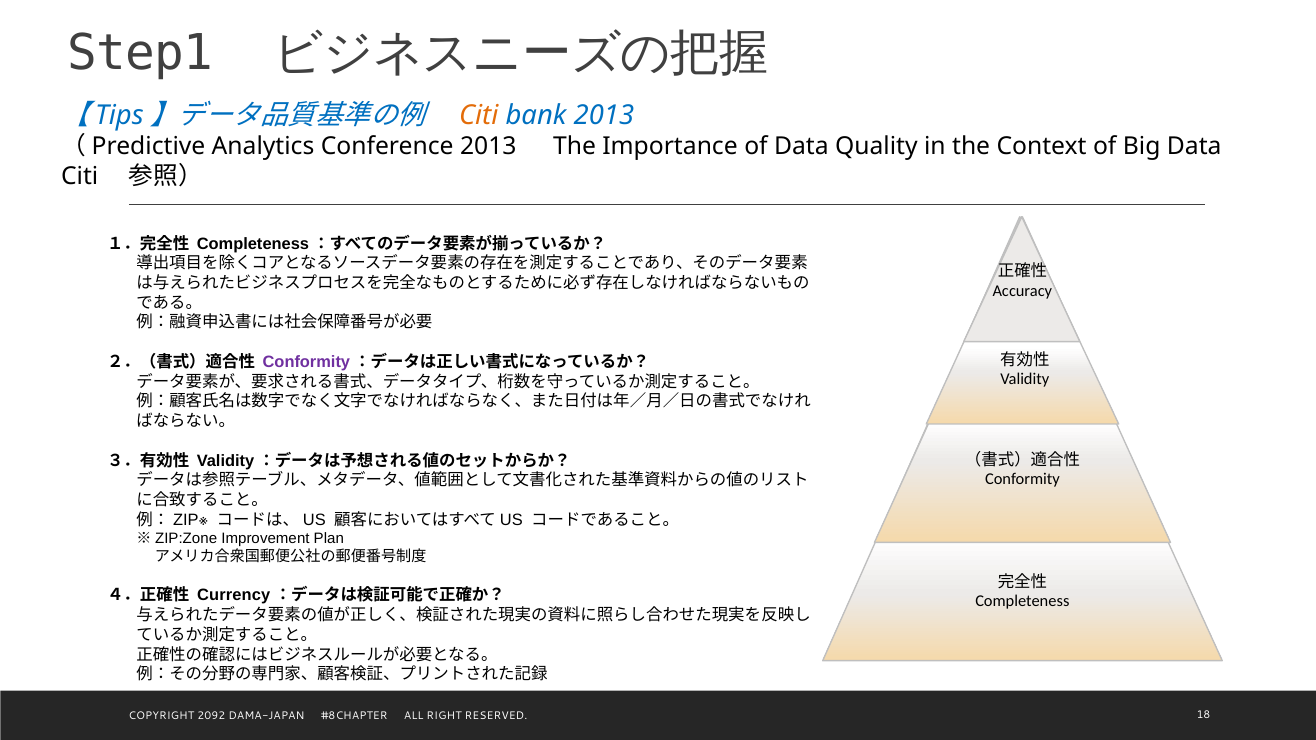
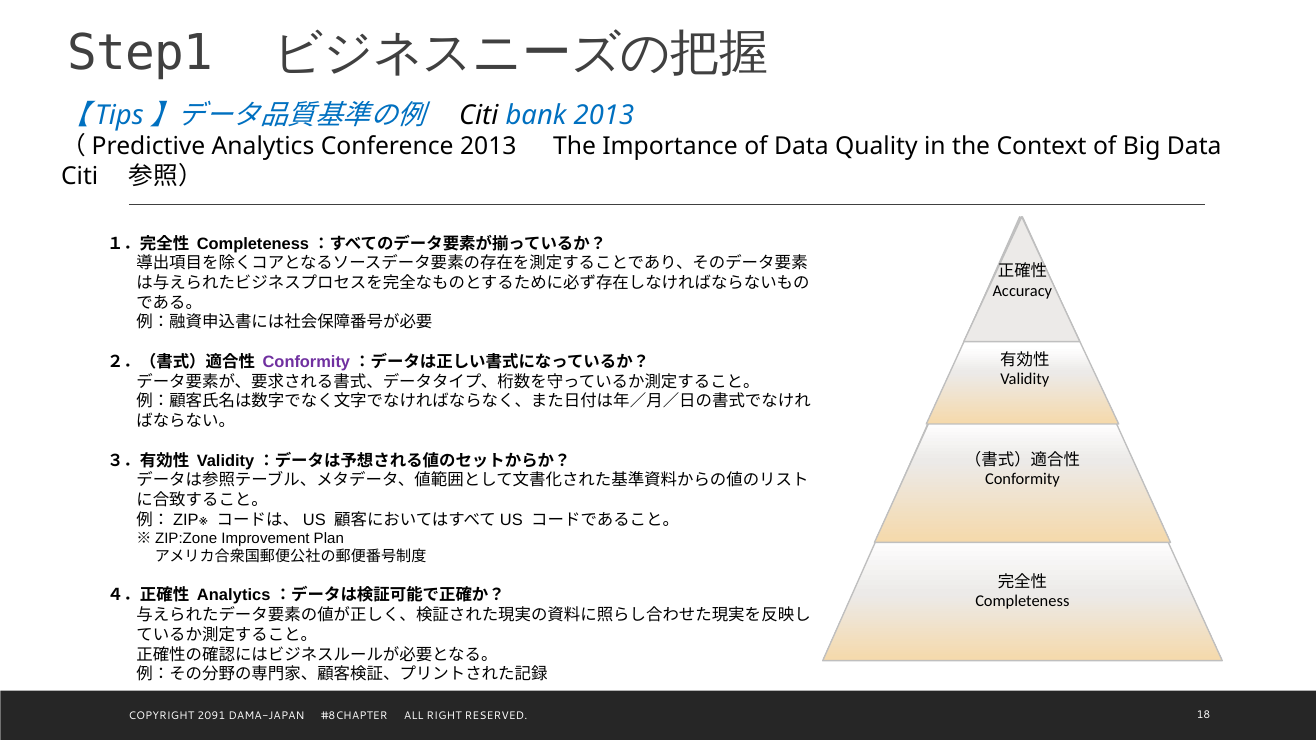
Citi at (479, 115) colour: orange -> black
Currency at (234, 596): Currency -> Analytics
2092: 2092 -> 2091
